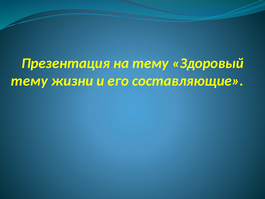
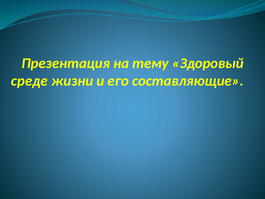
тему at (29, 81): тему -> среде
